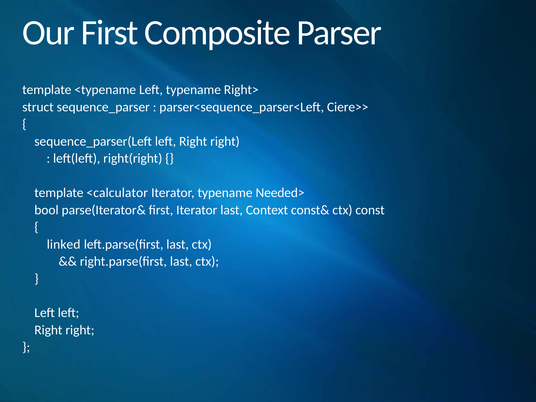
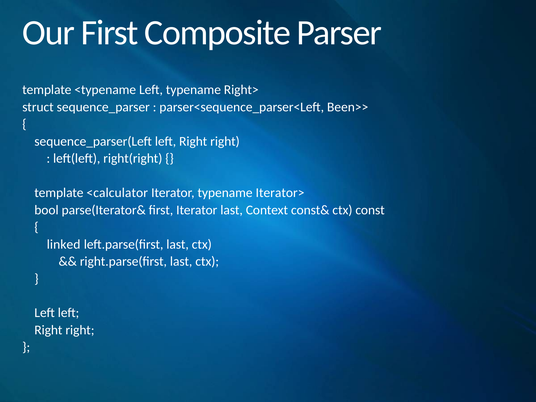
Ciere>>: Ciere>> -> Been>>
Needed>: Needed> -> Iterator>
